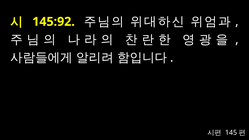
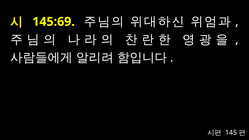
145:92: 145:92 -> 145:69
